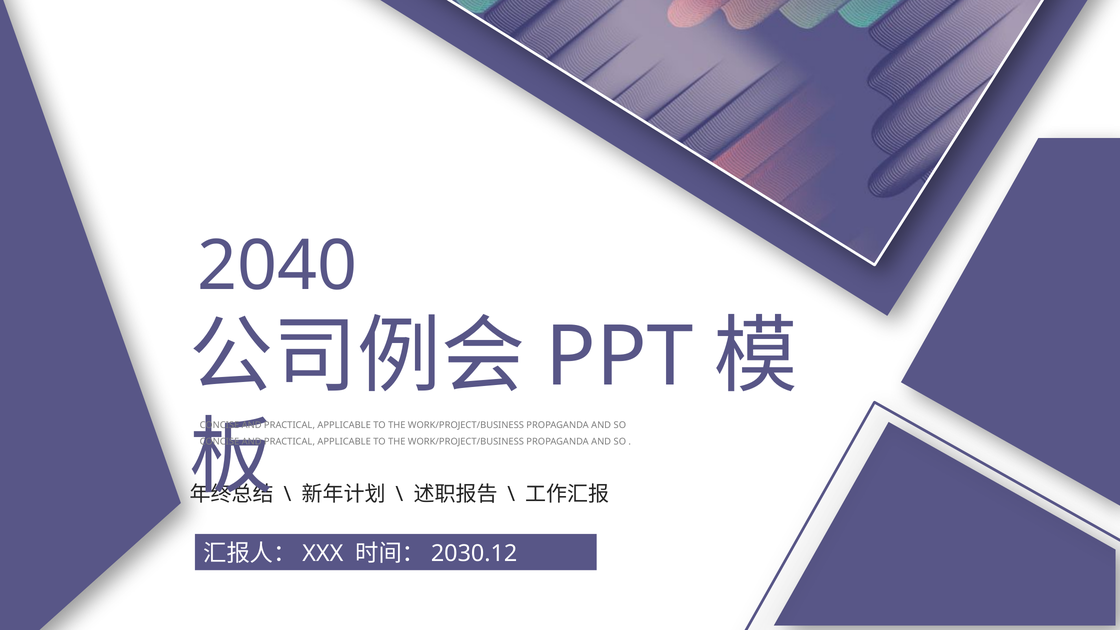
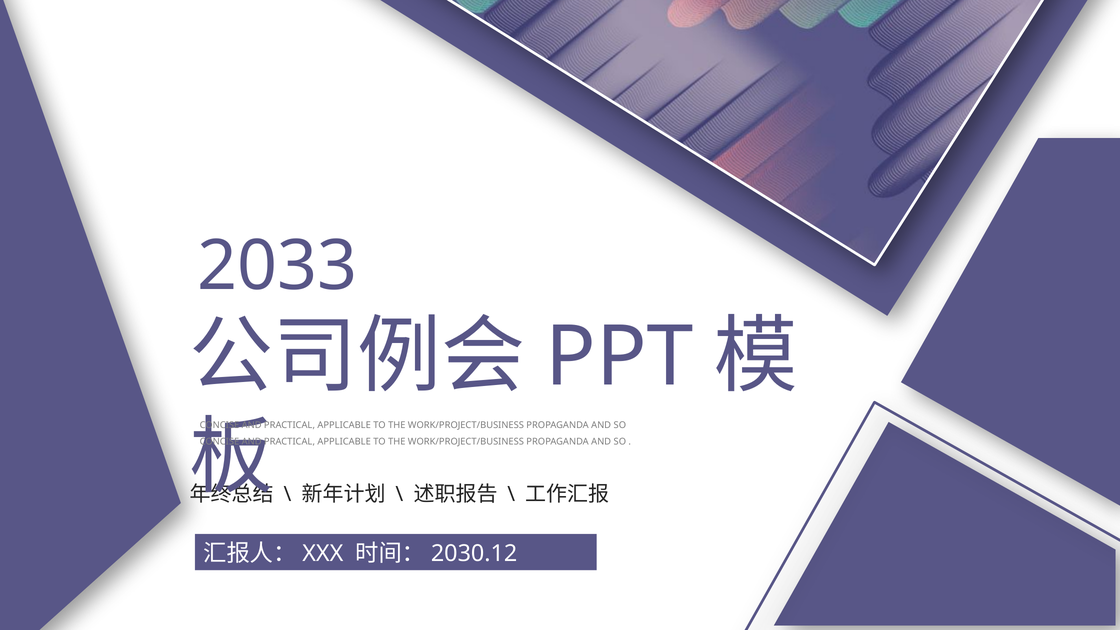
2040: 2040 -> 2033
